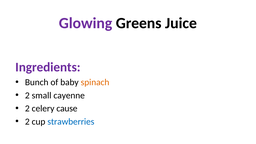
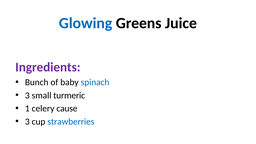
Glowing colour: purple -> blue
spinach colour: orange -> blue
2 at (27, 95): 2 -> 3
cayenne: cayenne -> turmeric
2 at (27, 108): 2 -> 1
2 at (27, 122): 2 -> 3
